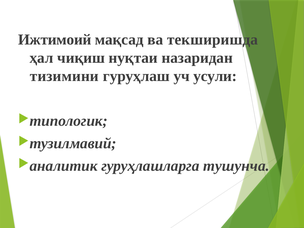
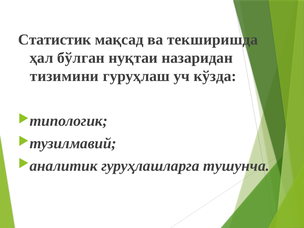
Ижтимоий: Ижтимоий -> Статистик
чиқиш: чиқиш -> бўлган
усули: усули -> кўзда
